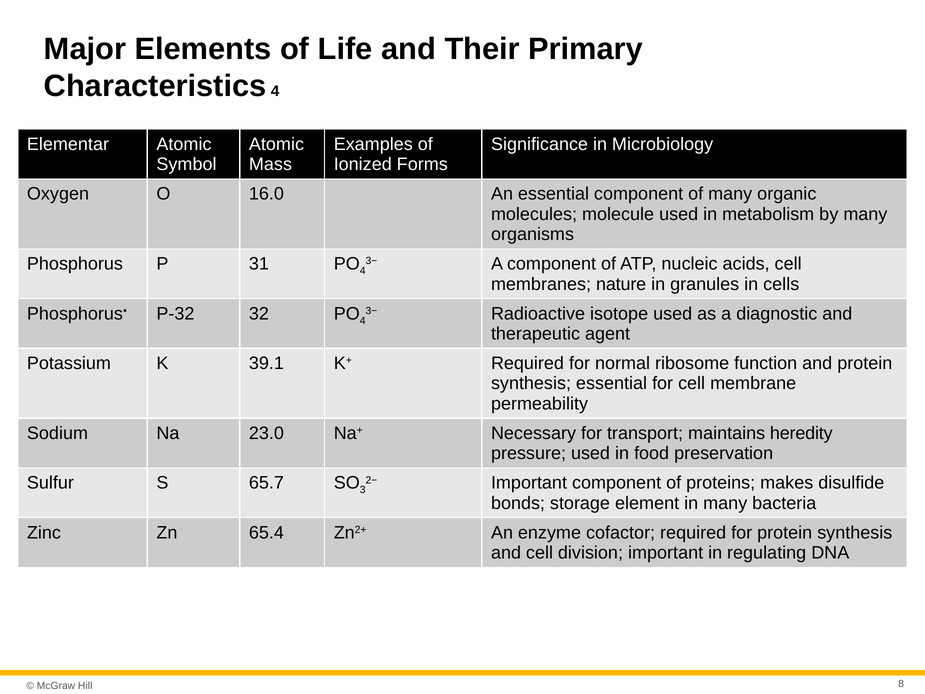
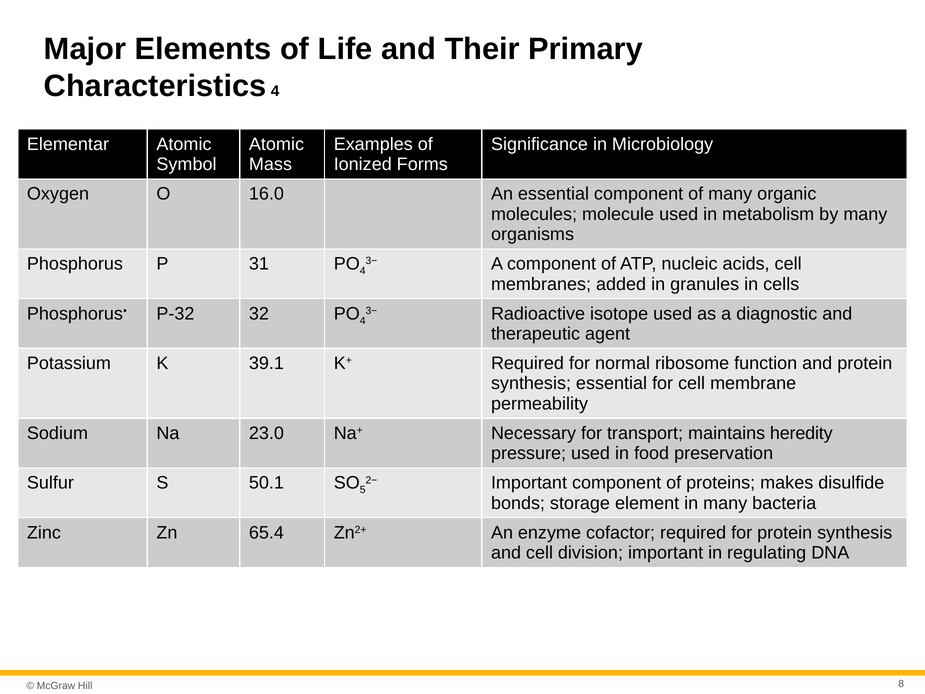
nature: nature -> added
65.7: 65.7 -> 50.1
3: 3 -> 5
